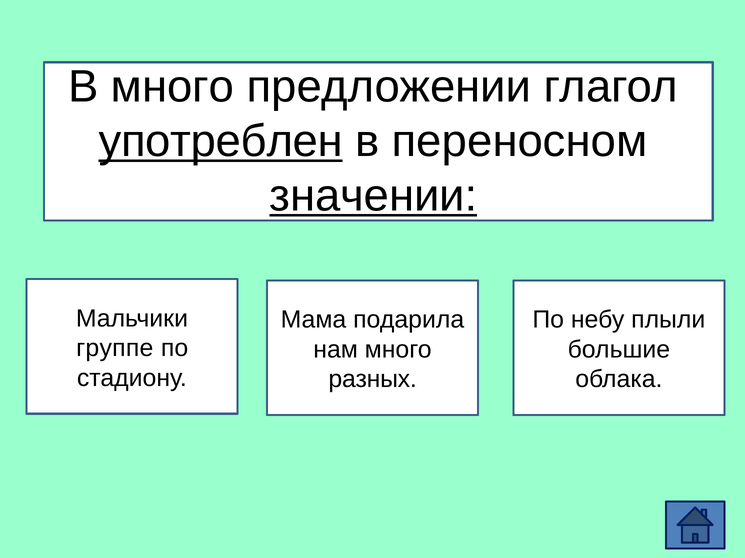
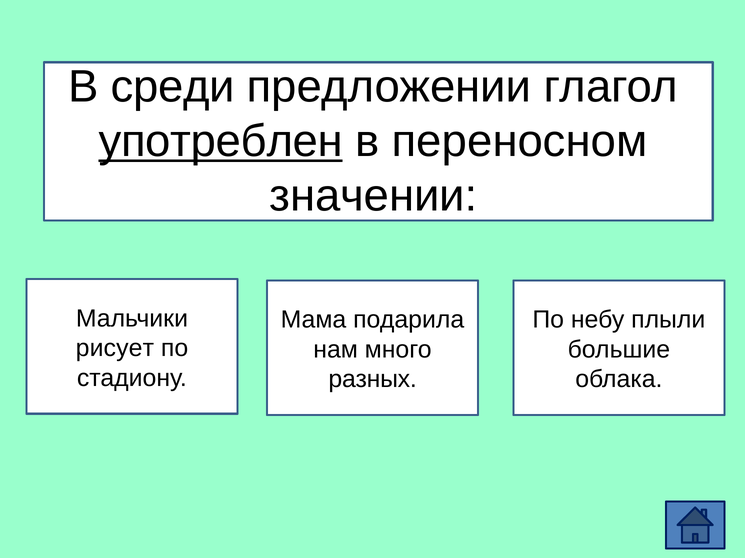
В много: много -> среди
значении underline: present -> none
группе: группе -> рисует
